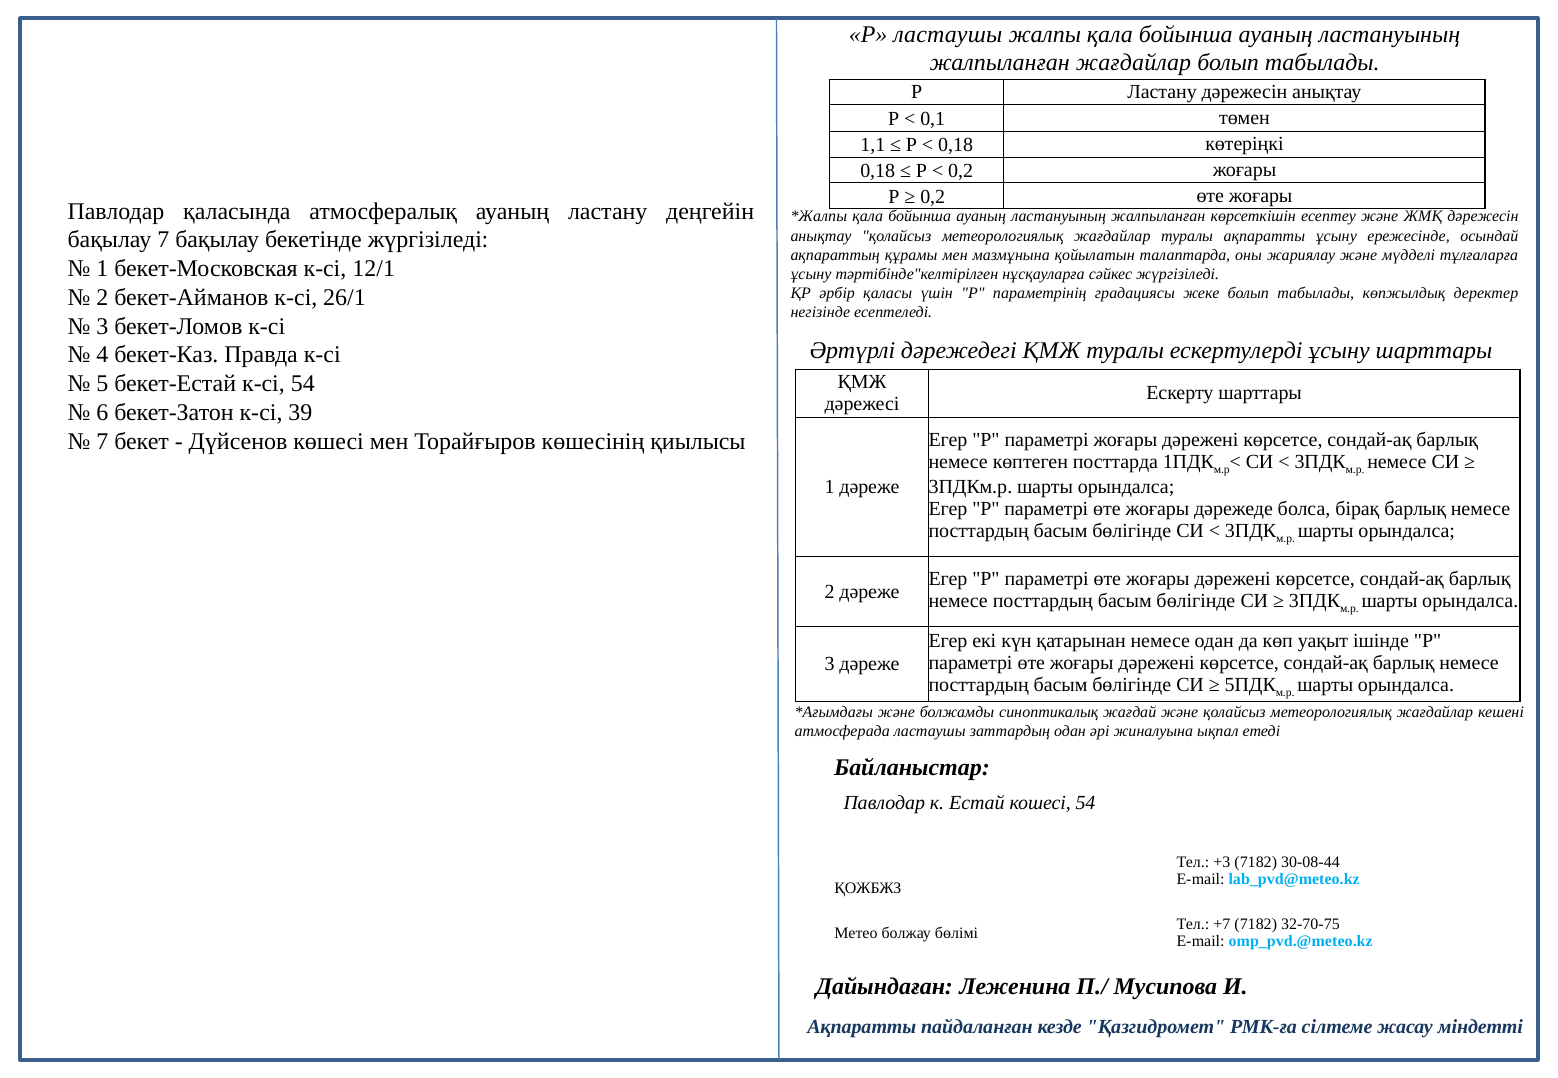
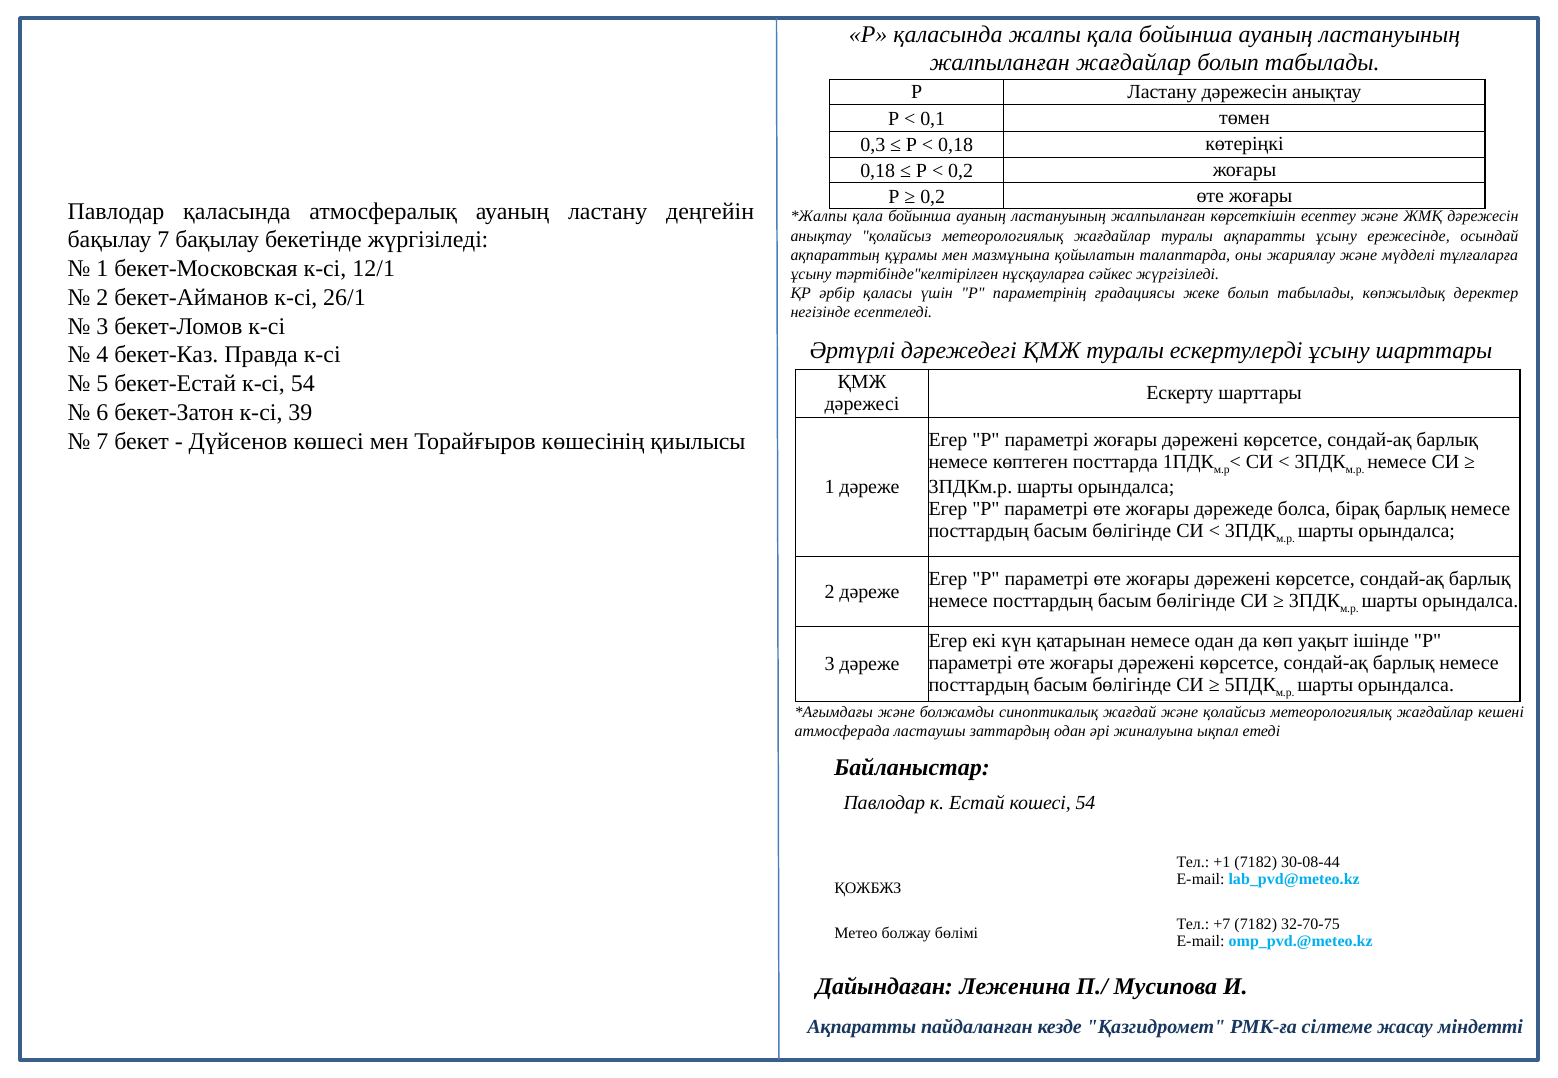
Р ластаушы: ластаушы -> қаласында
1,1: 1,1 -> 0,3
+3: +3 -> +1
